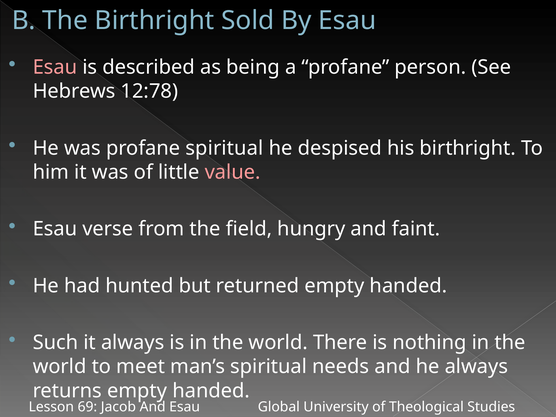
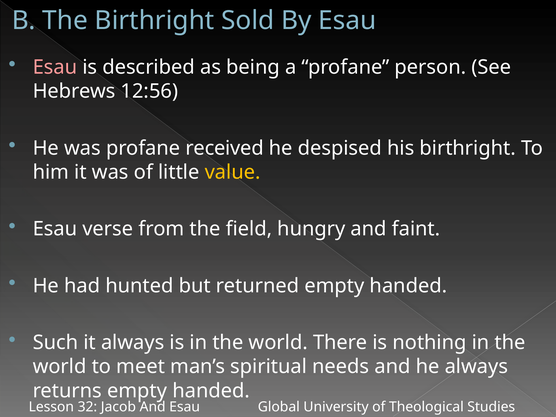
12:78: 12:78 -> 12:56
profane spiritual: spiritual -> received
value colour: pink -> yellow
69: 69 -> 32
